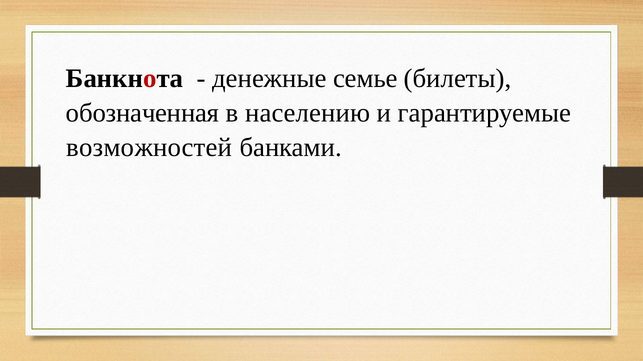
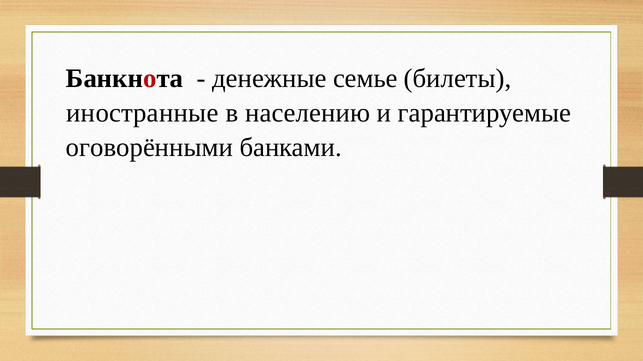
обозначенная: обозначенная -> иностранные
возможностей: возможностей -> оговорёнными
